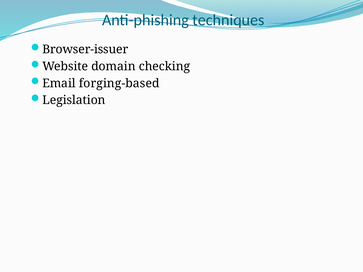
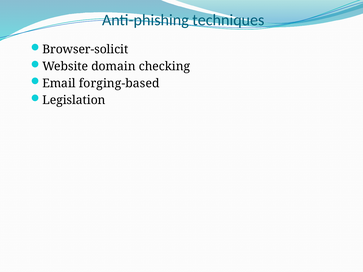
Browser-issuer: Browser-issuer -> Browser-solicit
